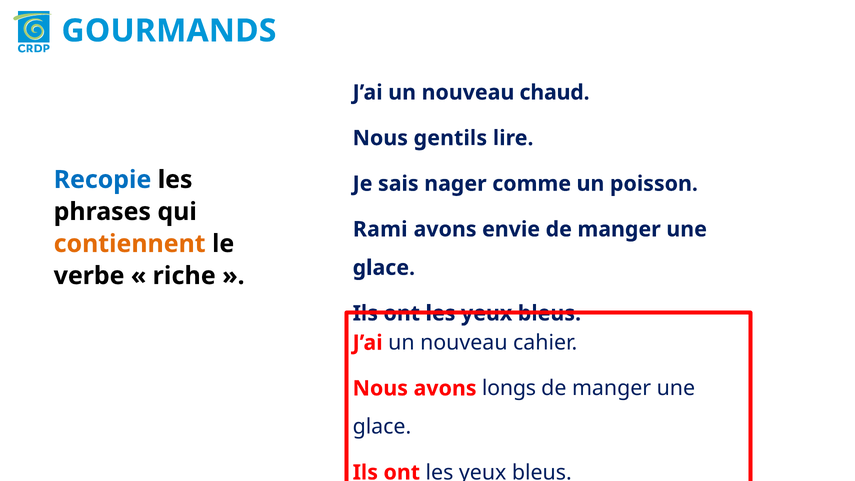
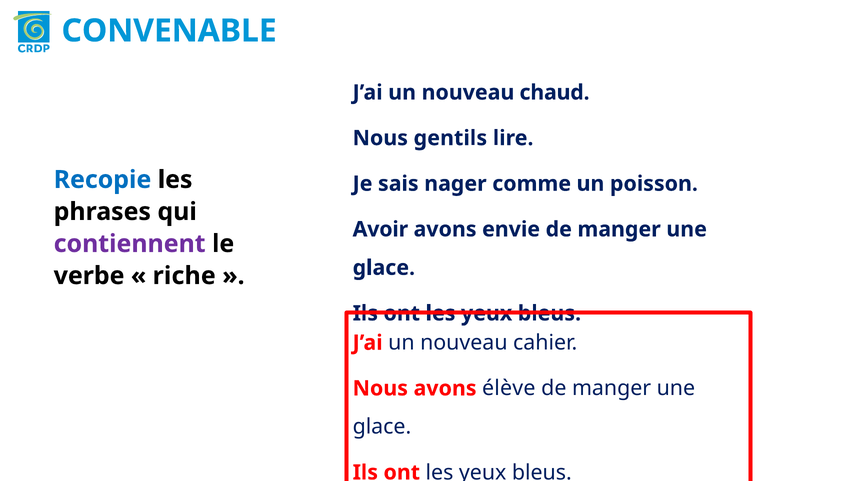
GOURMANDS: GOURMANDS -> CONVENABLE
Rami: Rami -> Avoir
contiennent colour: orange -> purple
longs: longs -> élève
